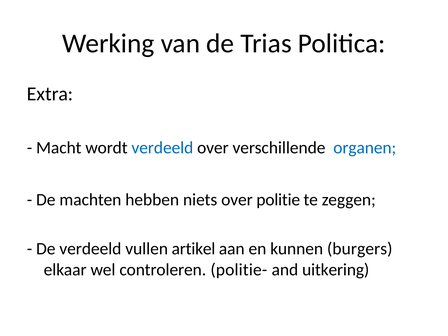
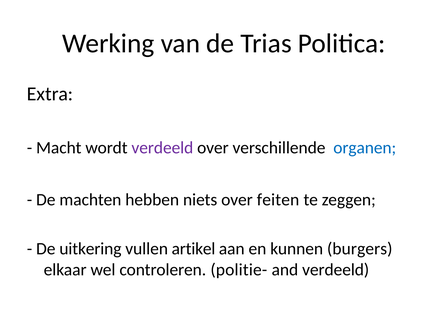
verdeeld at (162, 148) colour: blue -> purple
politie: politie -> feiten
De verdeeld: verdeeld -> uitkering
and uitkering: uitkering -> verdeeld
